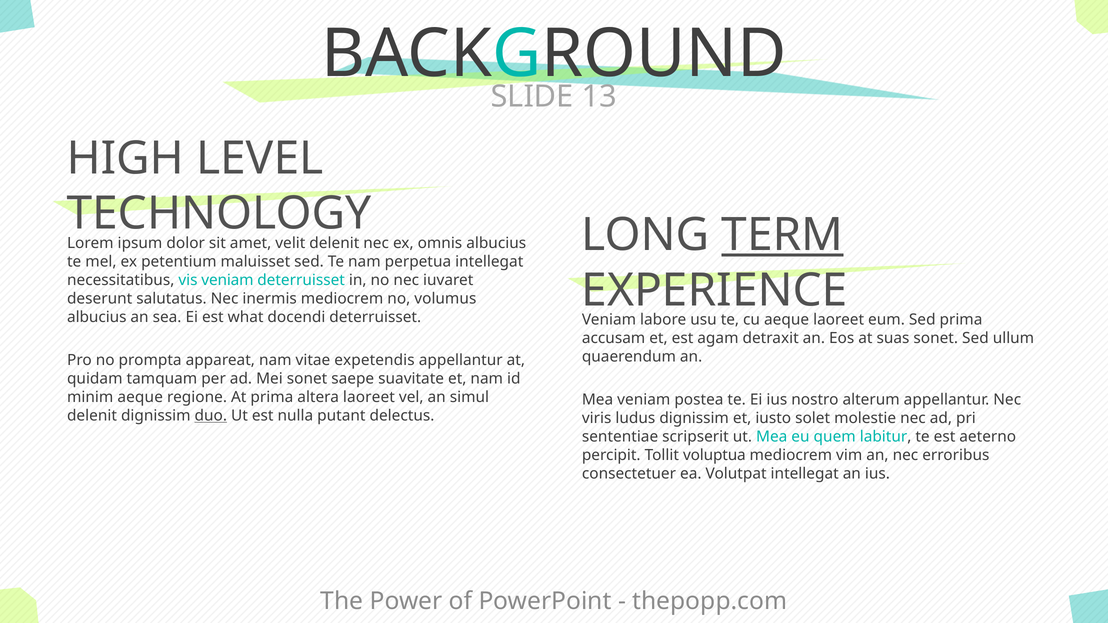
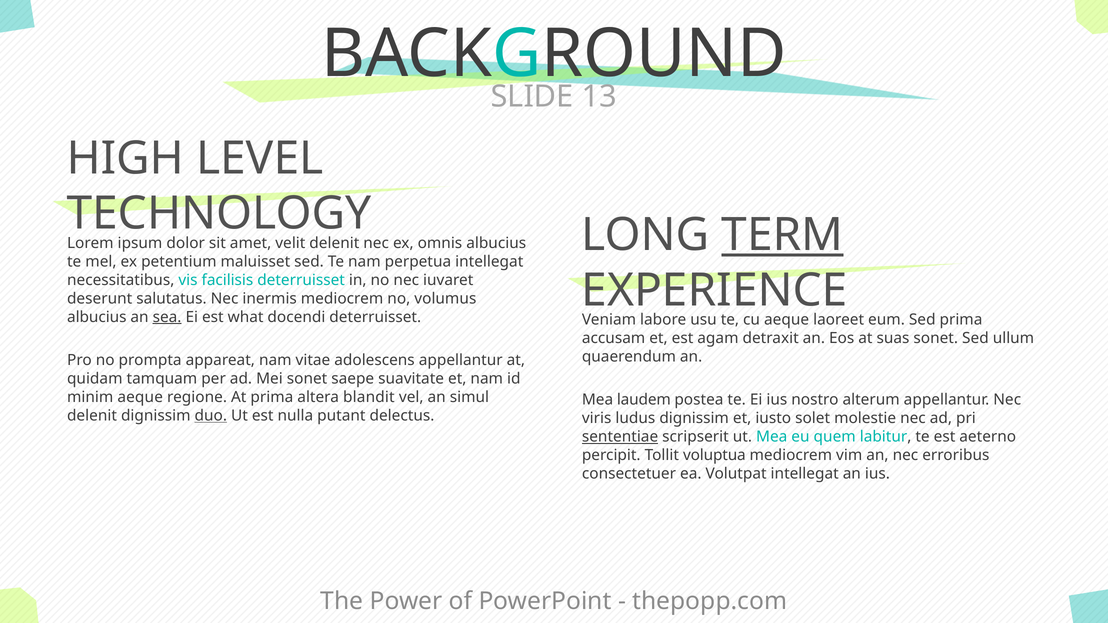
vis veniam: veniam -> facilisis
sea underline: none -> present
expetendis: expetendis -> adolescens
altera laoreet: laoreet -> blandit
Mea veniam: veniam -> laudem
sententiae underline: none -> present
